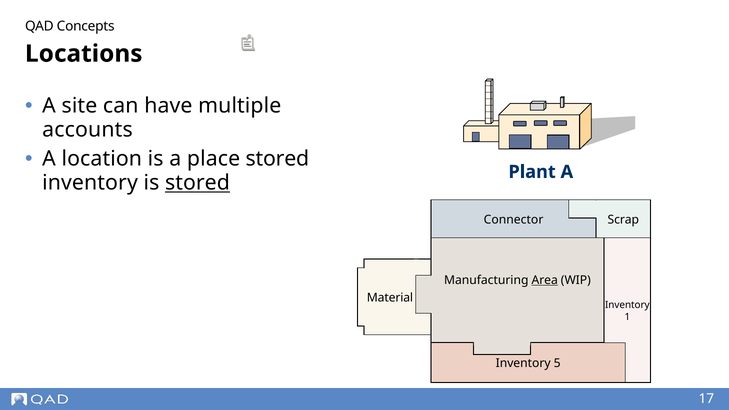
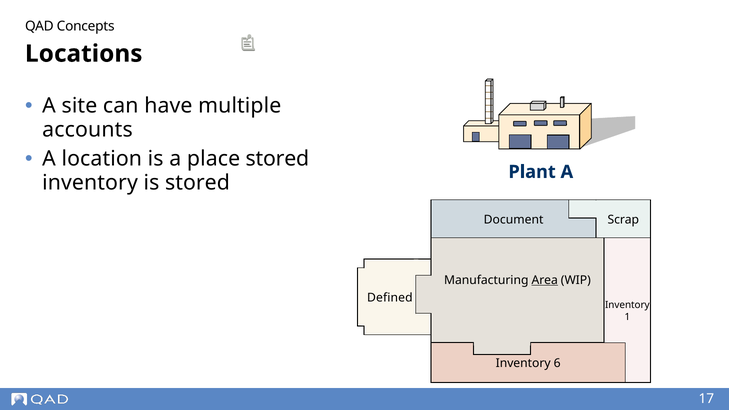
stored at (197, 183) underline: present -> none
Connector: Connector -> Document
Material: Material -> Defined
5: 5 -> 6
